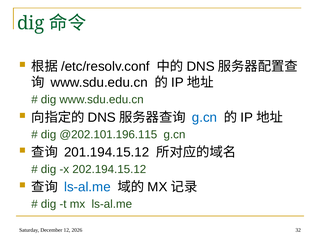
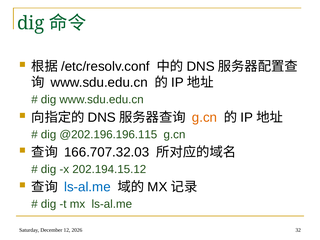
g.cn at (204, 117) colour: blue -> orange
@202.101.196.115: @202.101.196.115 -> @202.196.196.115
201.194.15.12: 201.194.15.12 -> 166.707.32.03
